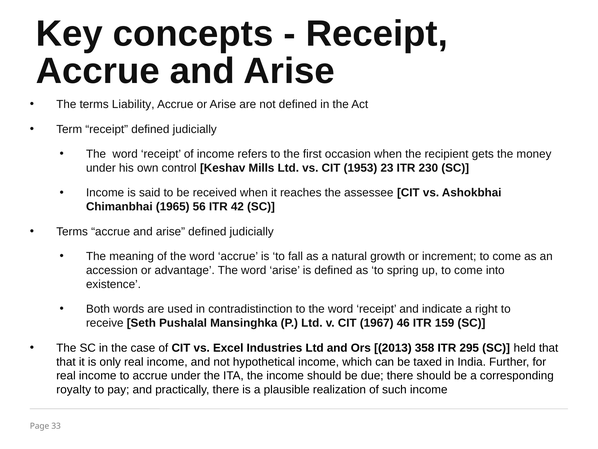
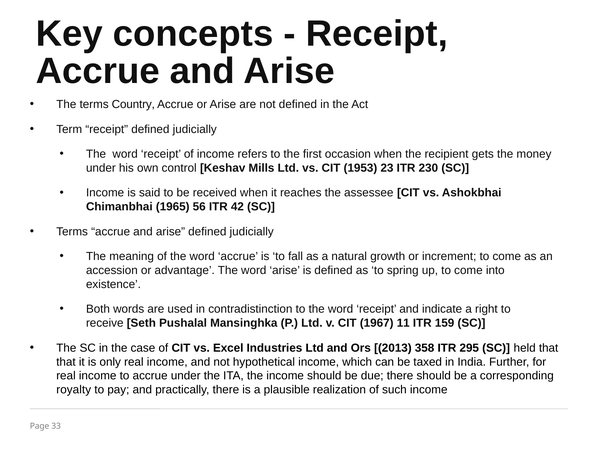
Liability: Liability -> Country
46: 46 -> 11
